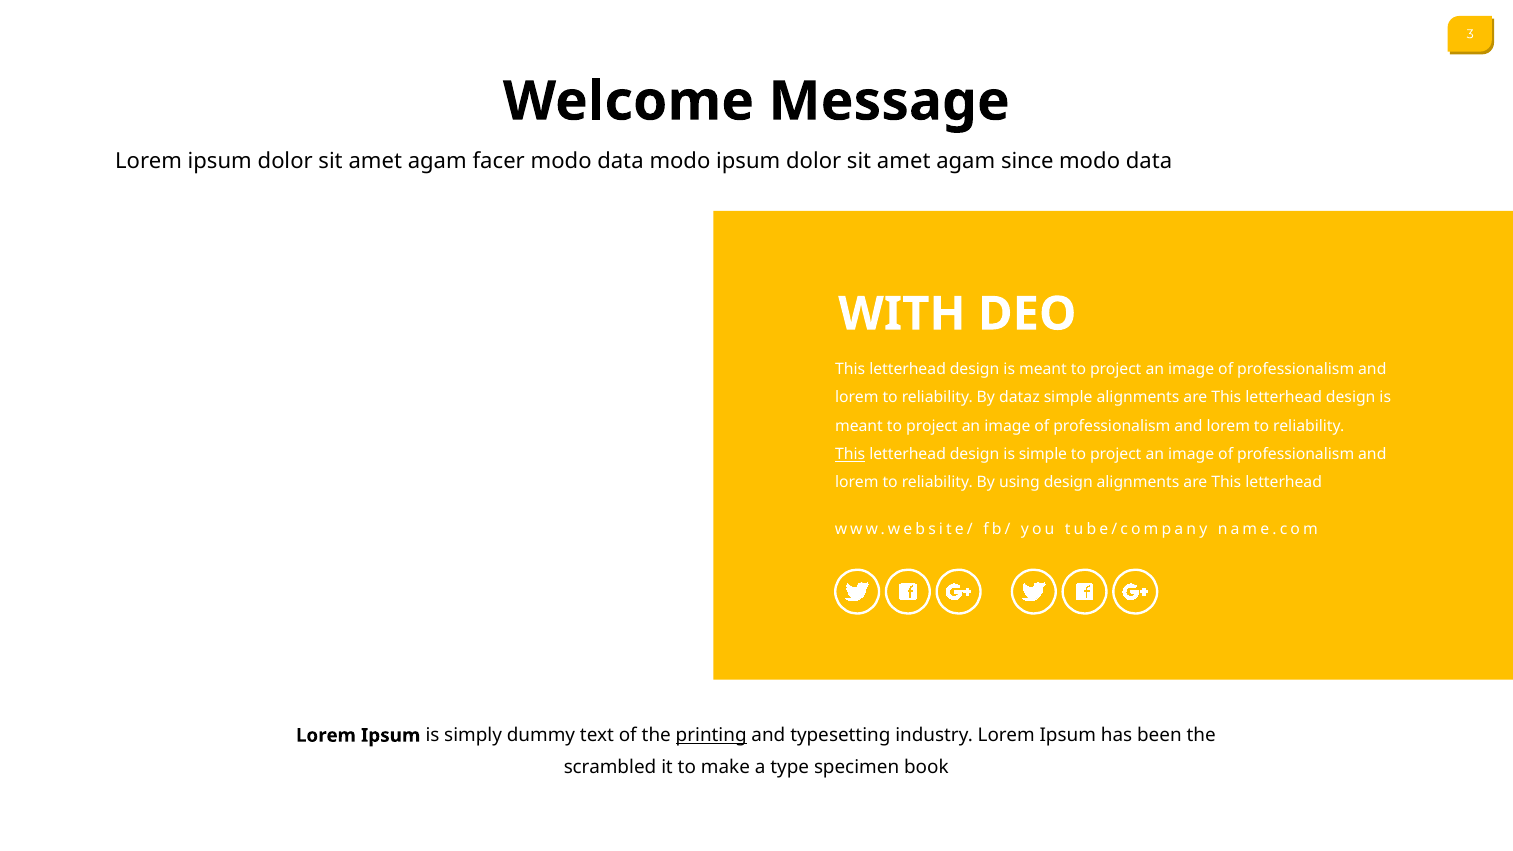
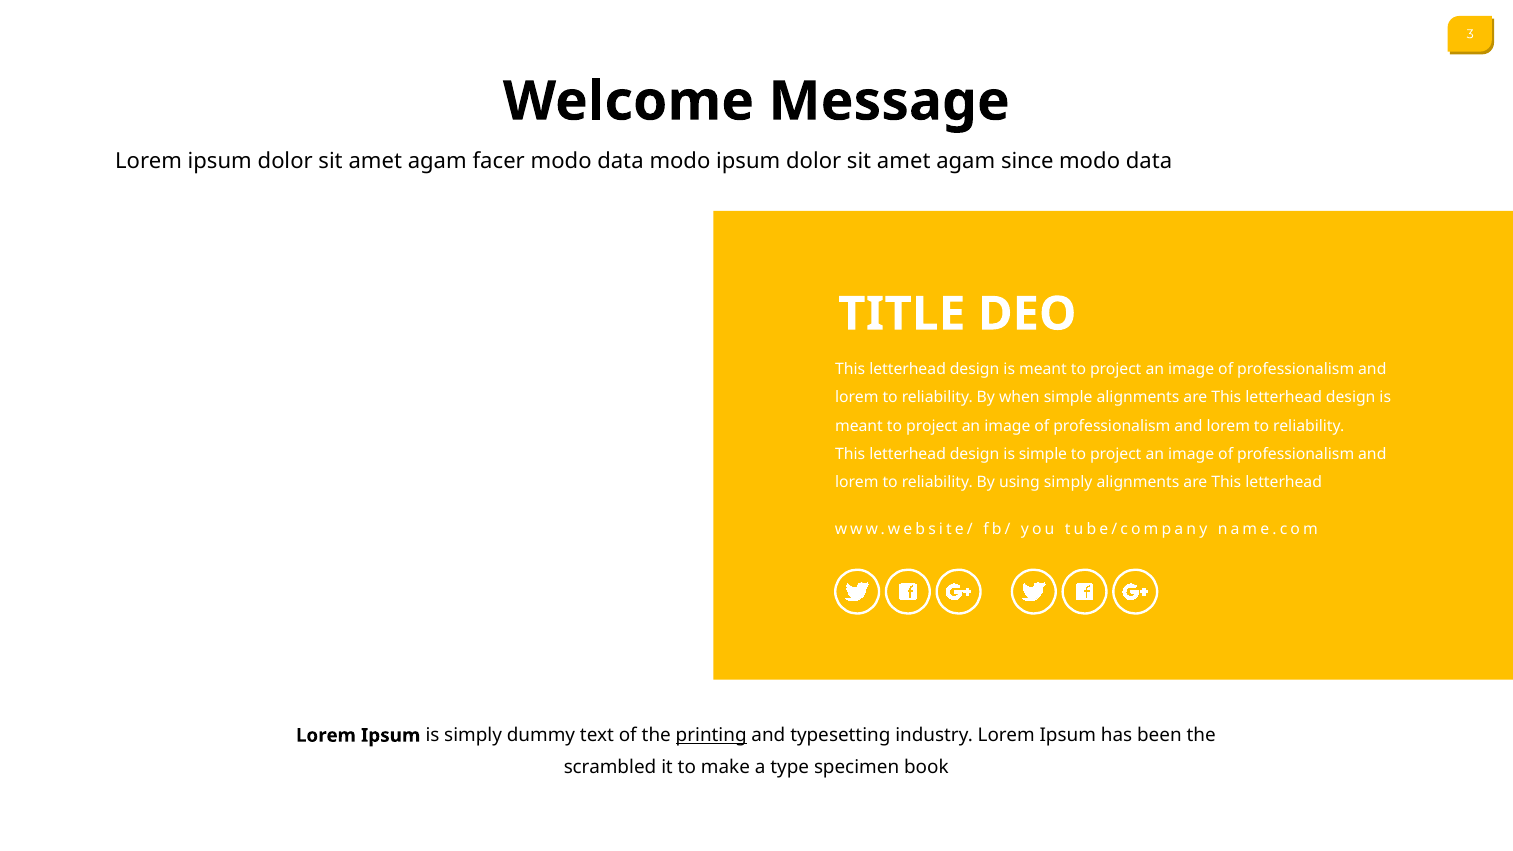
WITH: WITH -> TITLE
dataz: dataz -> when
This at (850, 454) underline: present -> none
using design: design -> simply
